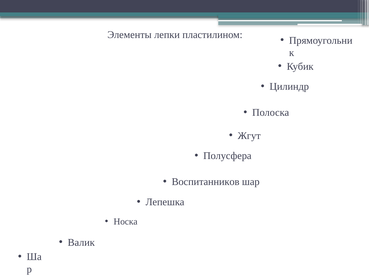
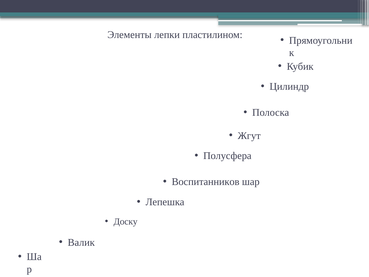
Носка: Носка -> Доску
